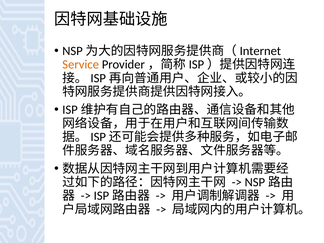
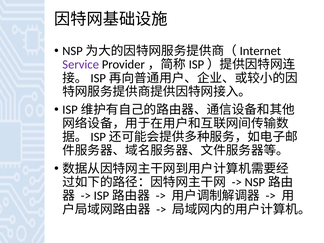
Service colour: orange -> purple
